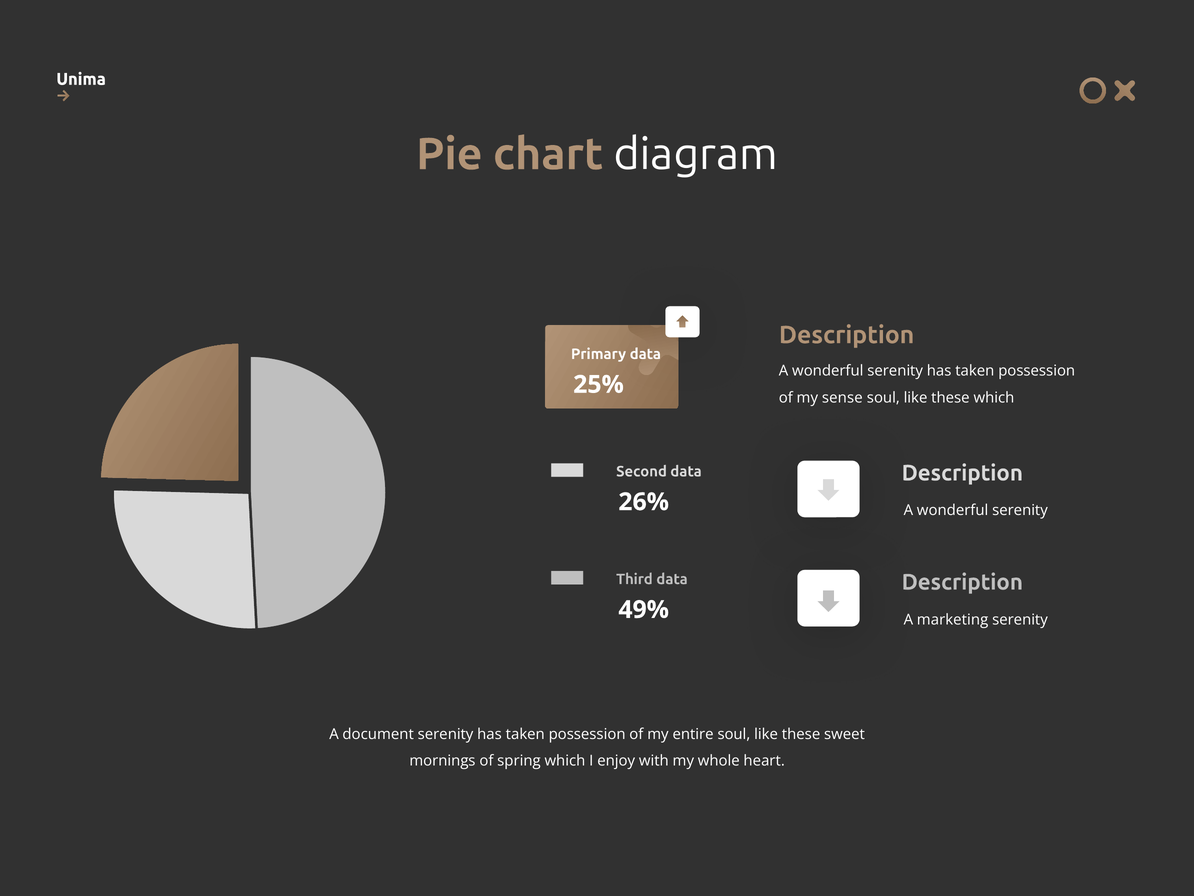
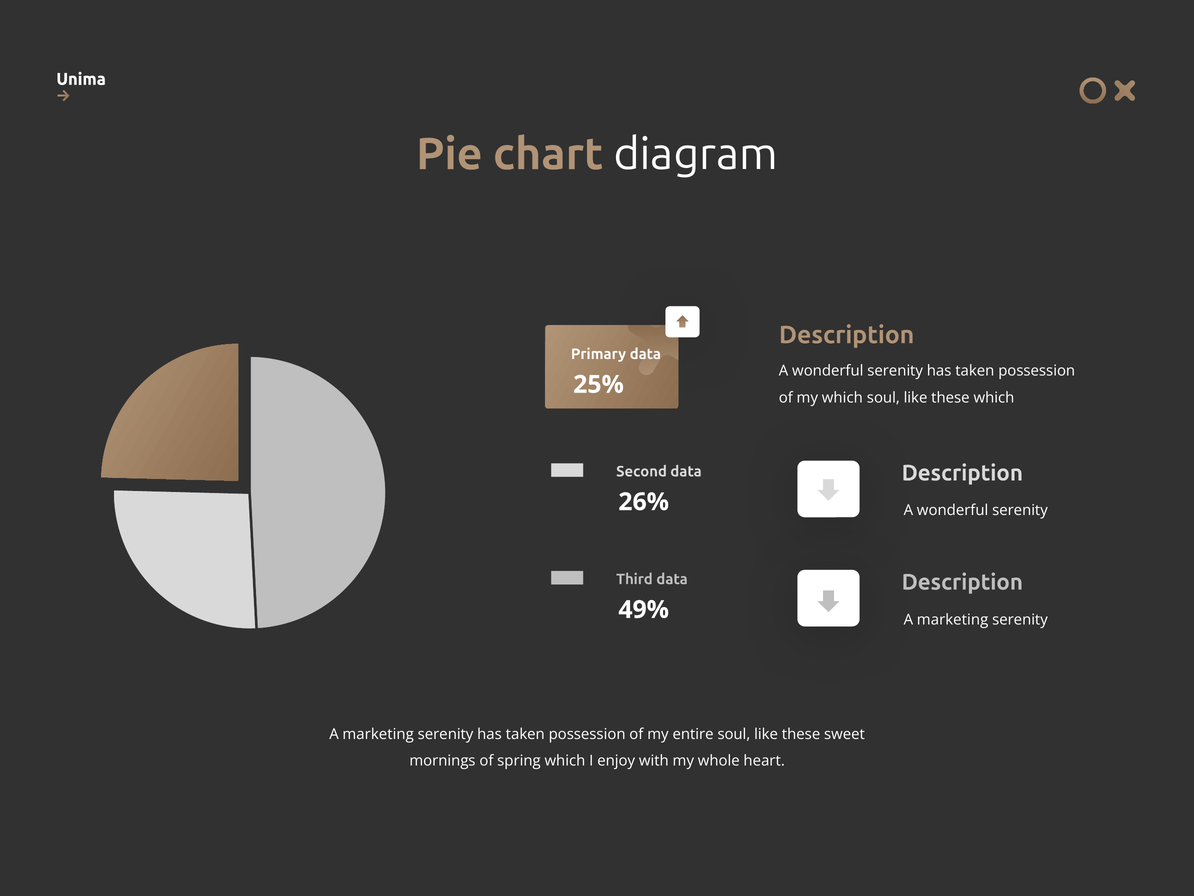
my sense: sense -> which
document at (378, 734): document -> marketing
